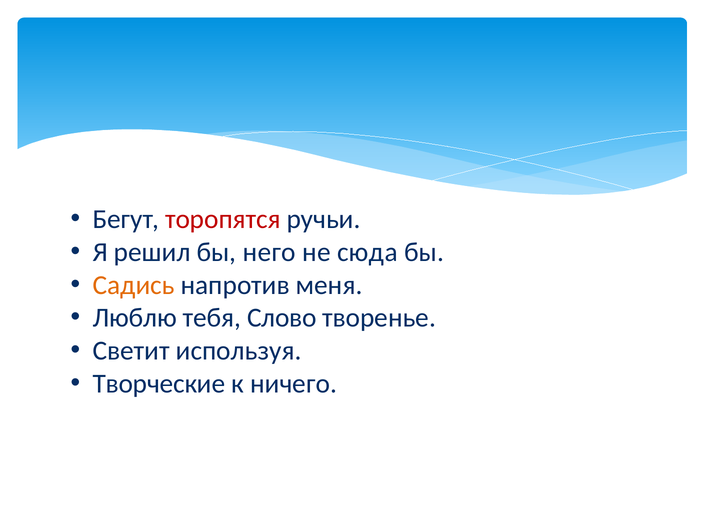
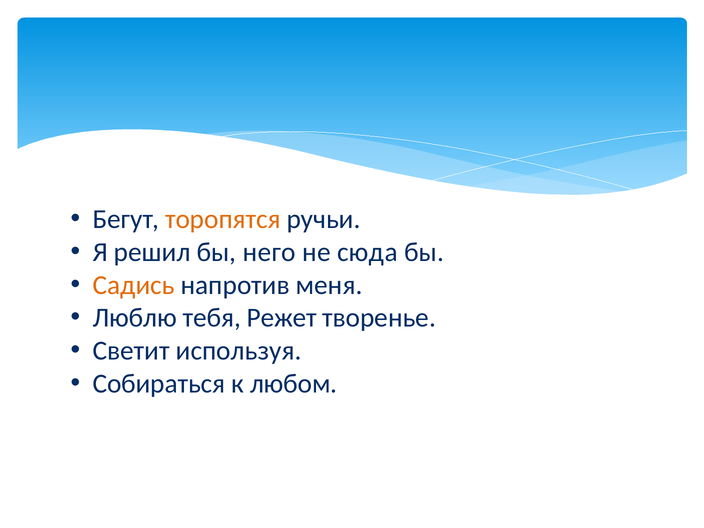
торопятся colour: red -> orange
Слово: Слово -> Режет
Творческие: Творческие -> Собираться
ничего: ничего -> любом
